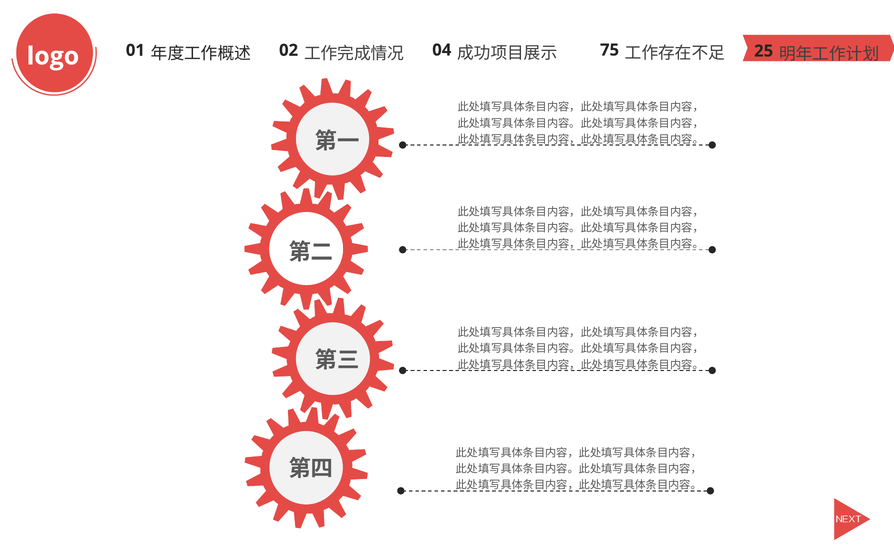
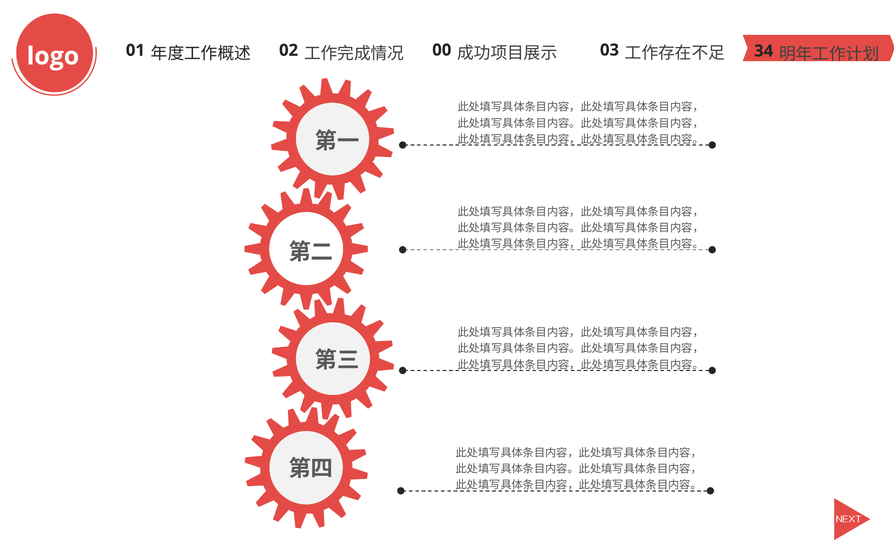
04: 04 -> 00
75: 75 -> 03
25: 25 -> 34
